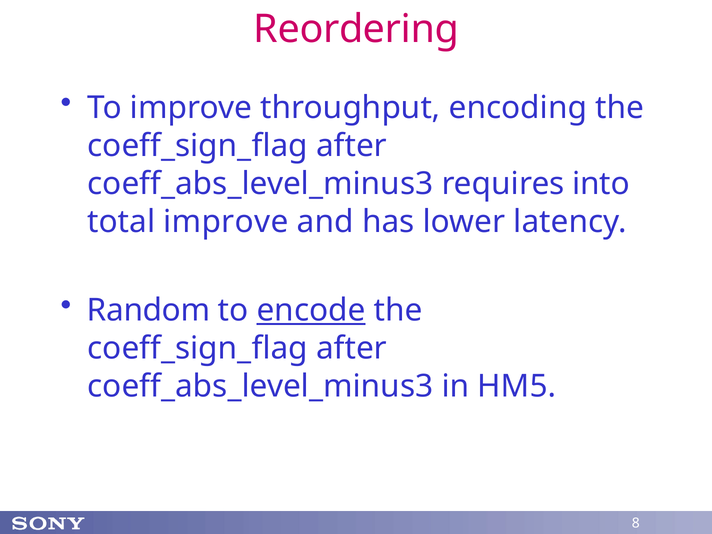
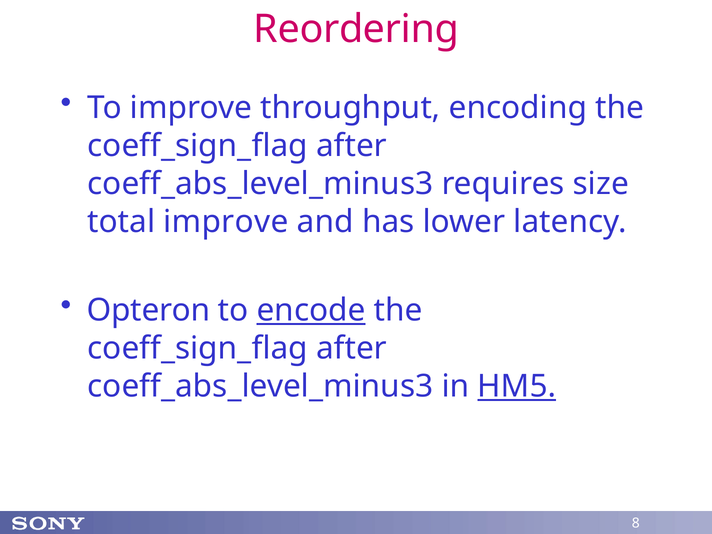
into: into -> size
Random: Random -> Opteron
HM5 underline: none -> present
